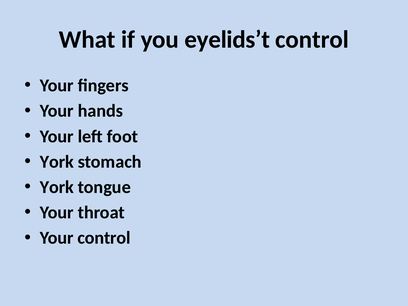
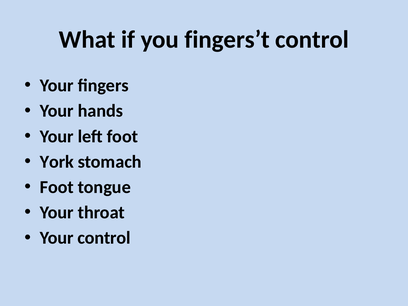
eyelids’t: eyelids’t -> fingers’t
York at (57, 187): York -> Foot
